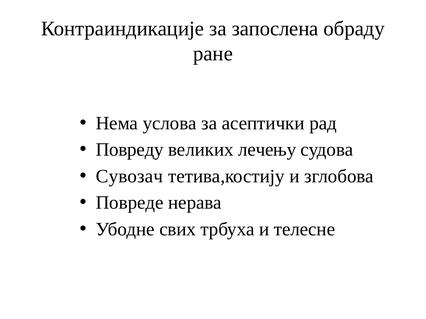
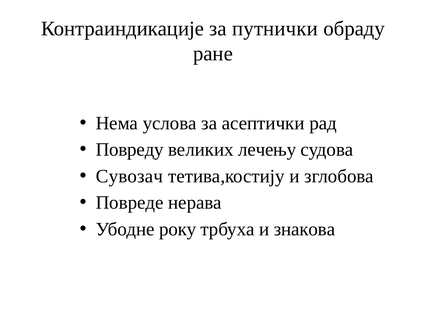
запослена: запослена -> путнички
свих: свих -> року
телесне: телесне -> знакова
